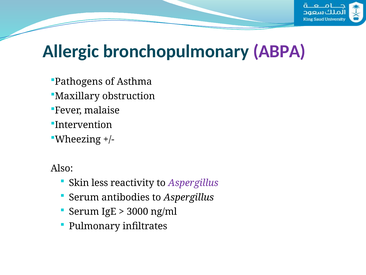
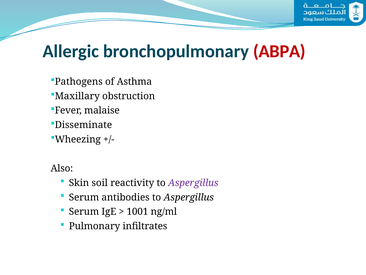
ABPA colour: purple -> red
Intervention: Intervention -> Disseminate
less: less -> soil
3000: 3000 -> 1001
